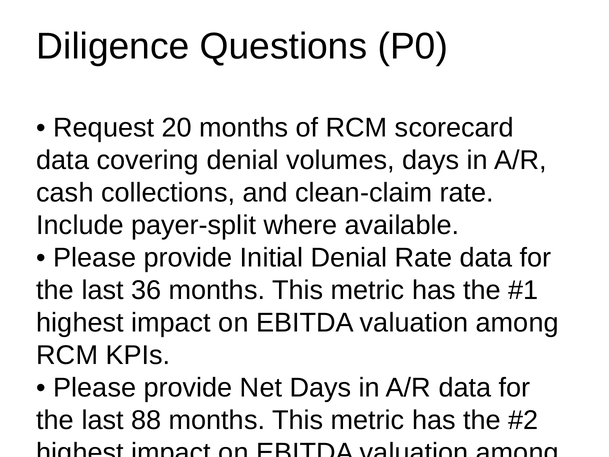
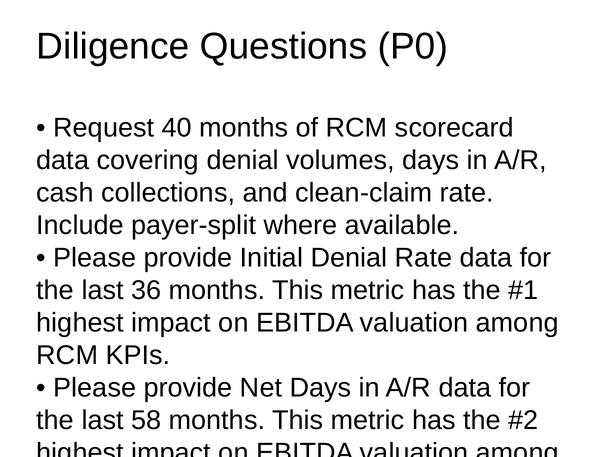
20: 20 -> 40
88: 88 -> 58
